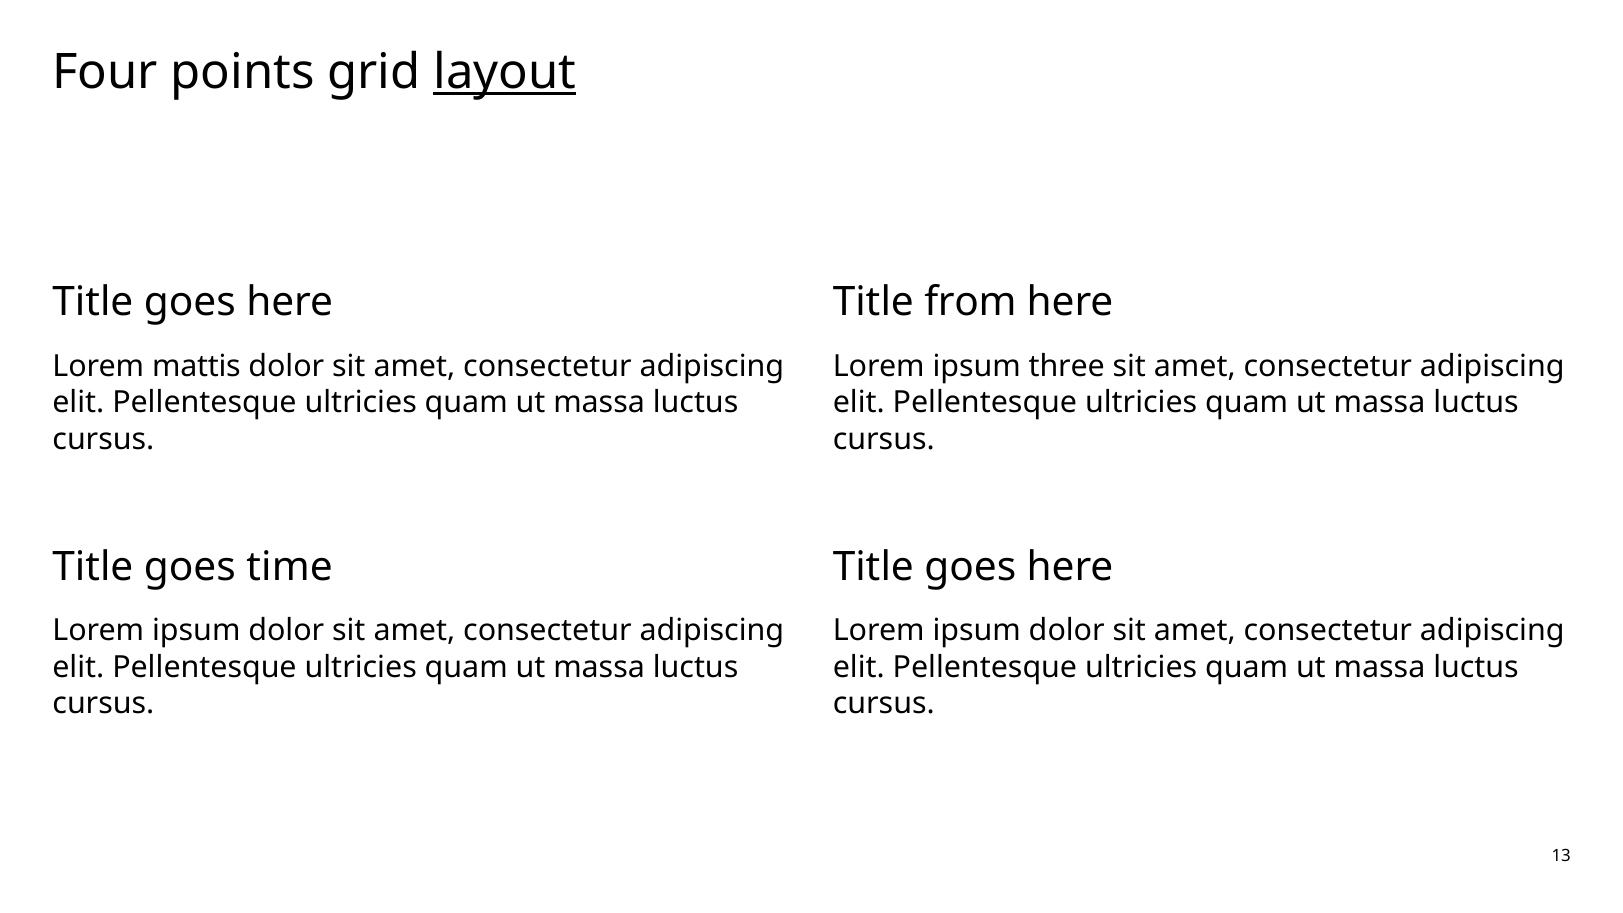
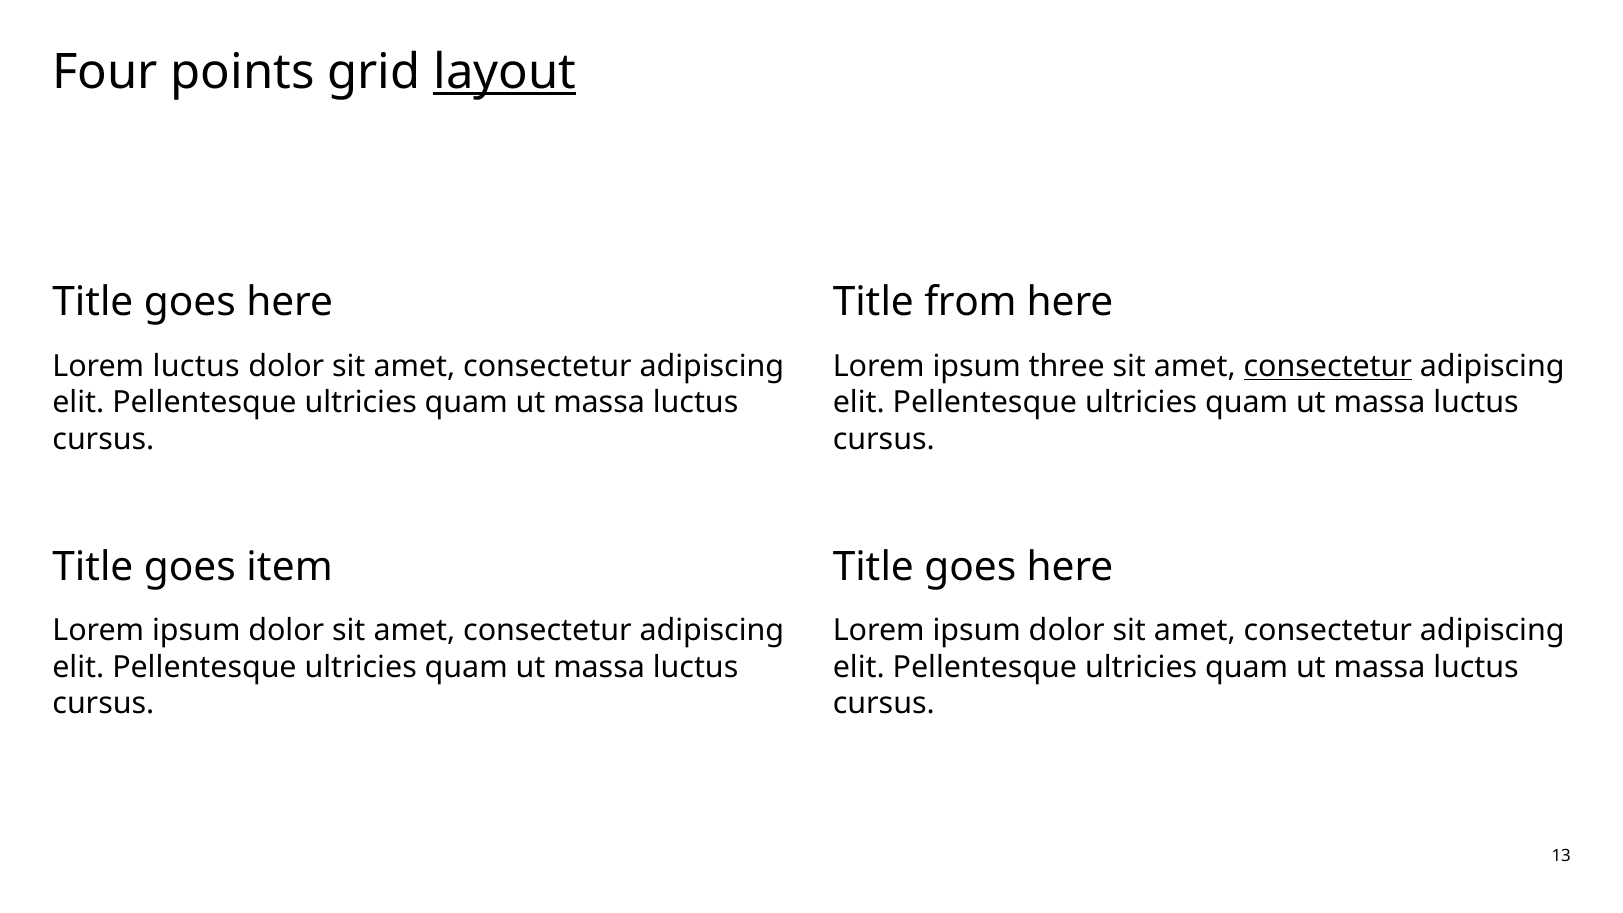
Lorem mattis: mattis -> luctus
consectetur at (1328, 366) underline: none -> present
time: time -> item
